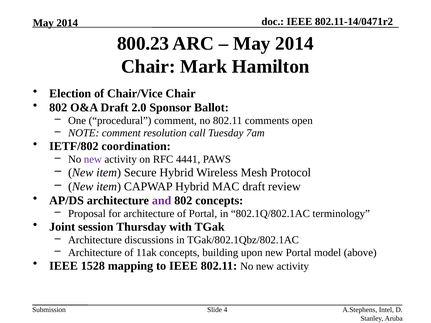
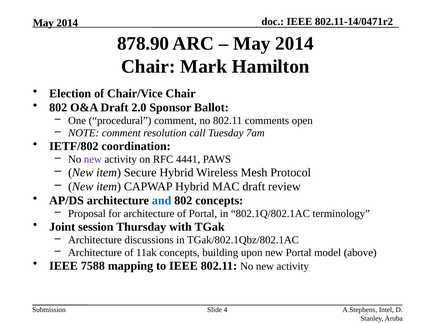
800.23: 800.23 -> 878.90
and colour: purple -> blue
1528: 1528 -> 7588
